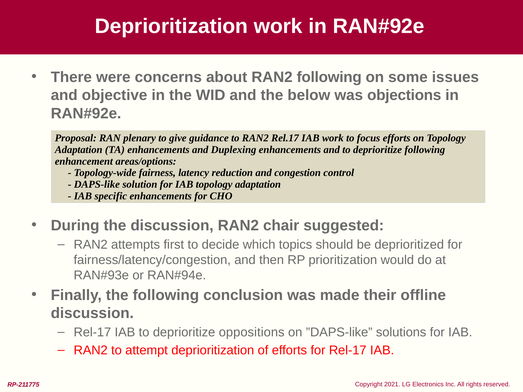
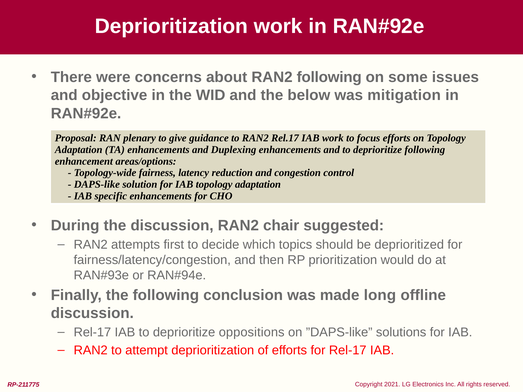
objections: objections -> mitigation
their: their -> long
